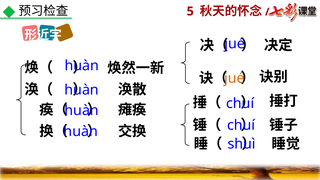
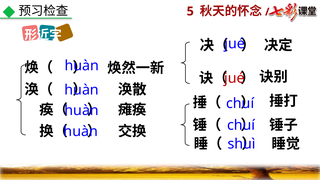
jué at (234, 78) colour: orange -> red
